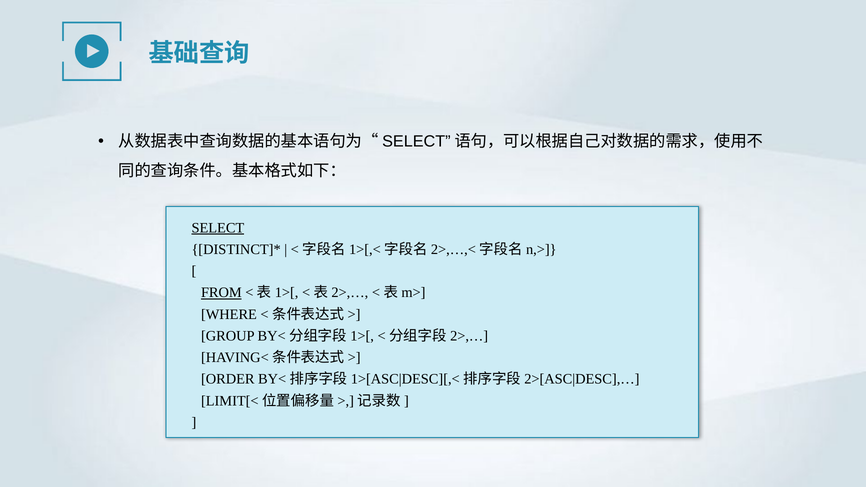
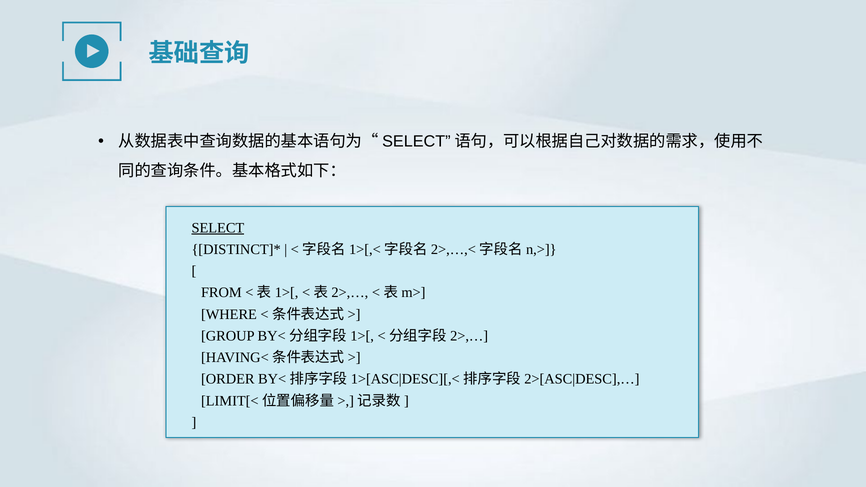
FROM underline: present -> none
